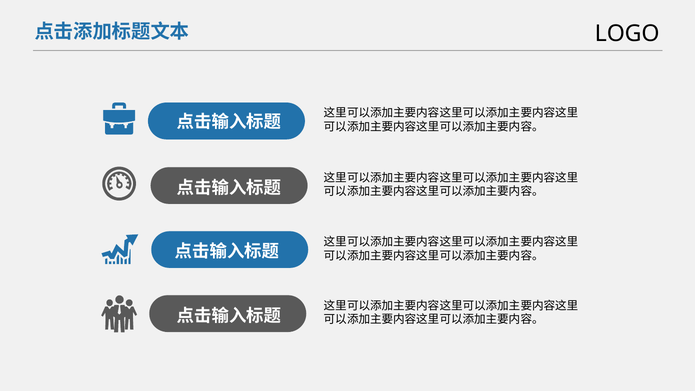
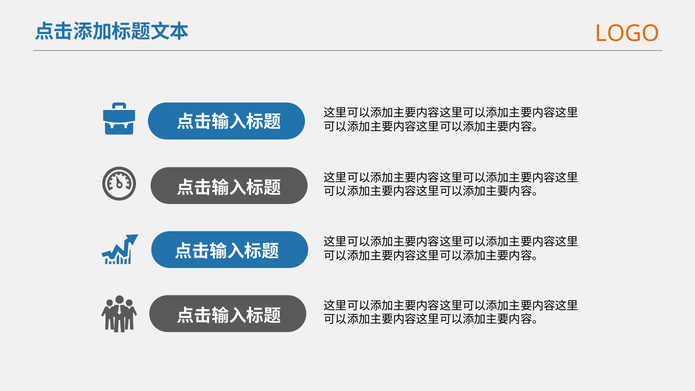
LOGO colour: black -> orange
